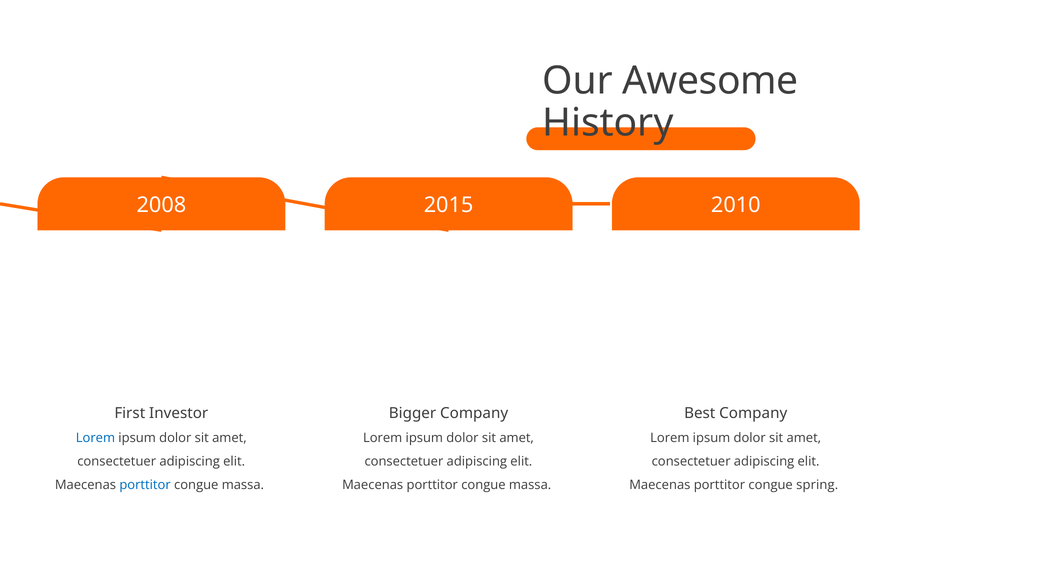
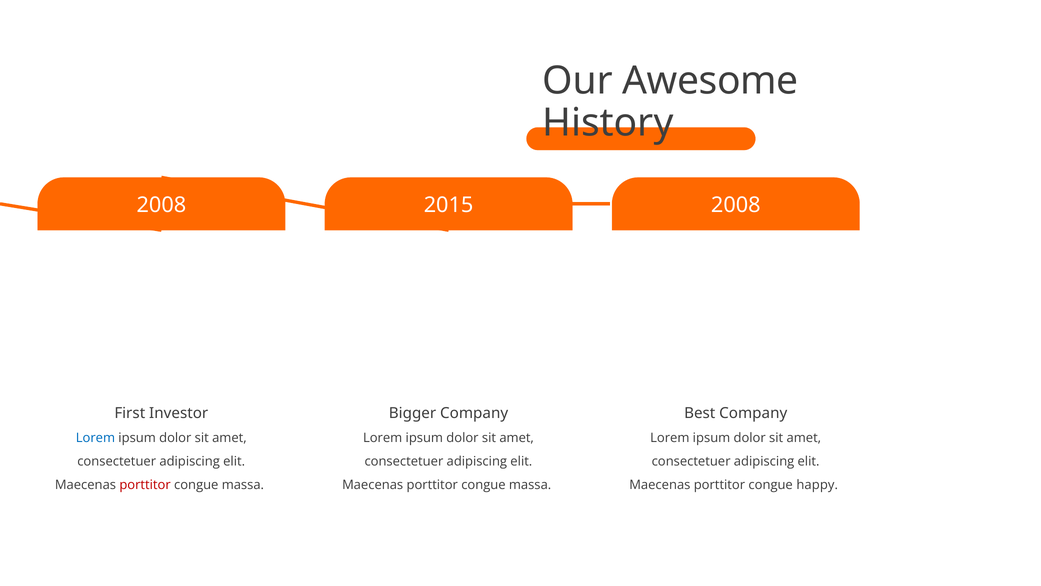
2010 at (736, 205): 2010 -> 2008
porttitor at (145, 485) colour: blue -> red
spring: spring -> happy
